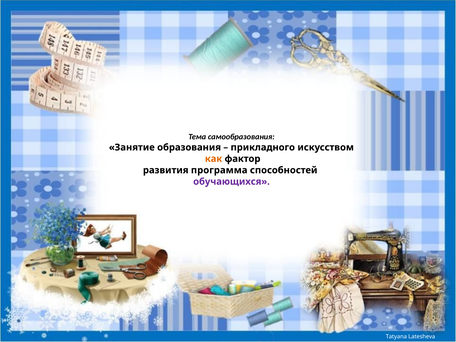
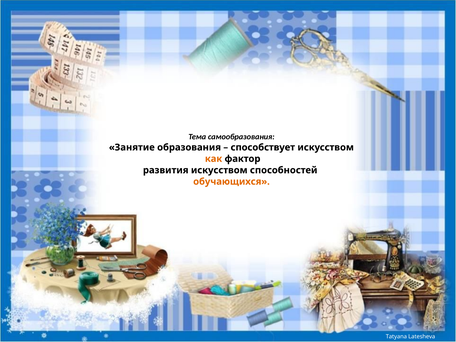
прикладного: прикладного -> способствует
развития программа: программа -> искусством
обучающихся colour: purple -> orange
